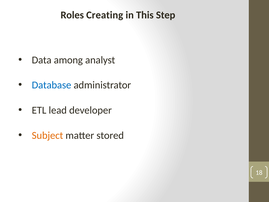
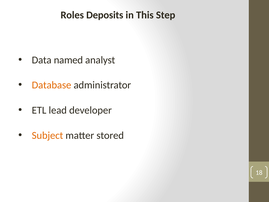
Creating: Creating -> Deposits
among: among -> named
Database colour: blue -> orange
